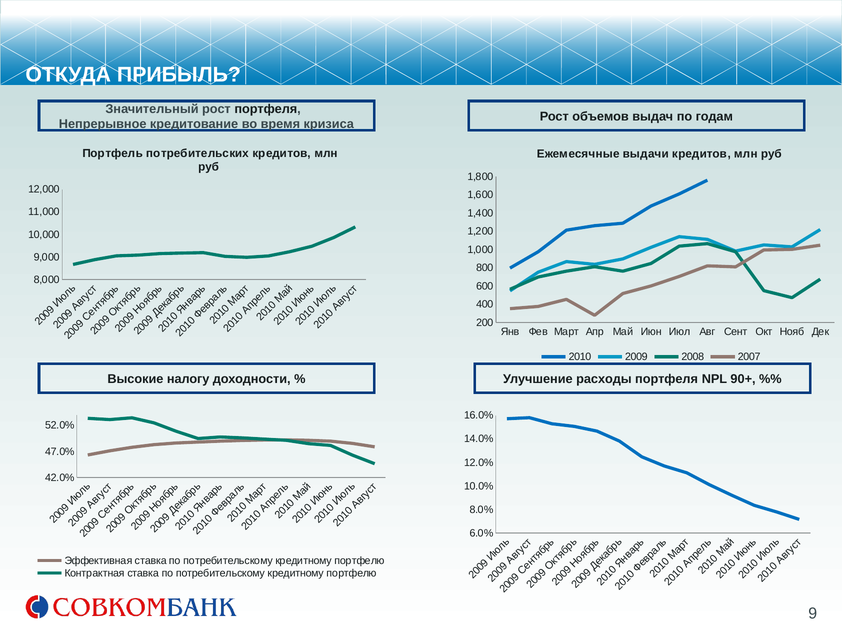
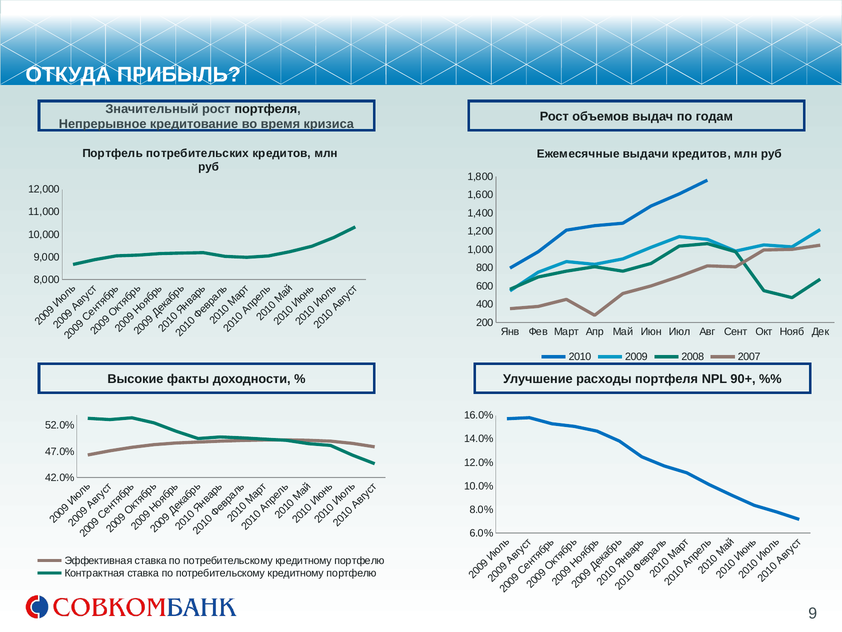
налогу: налогу -> факты
